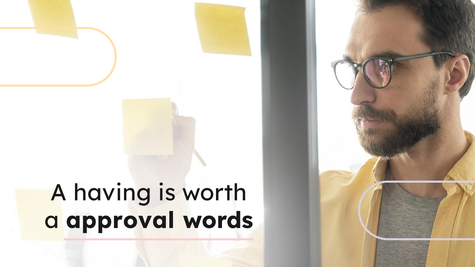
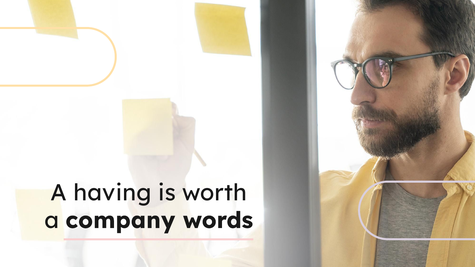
approval: approval -> company
